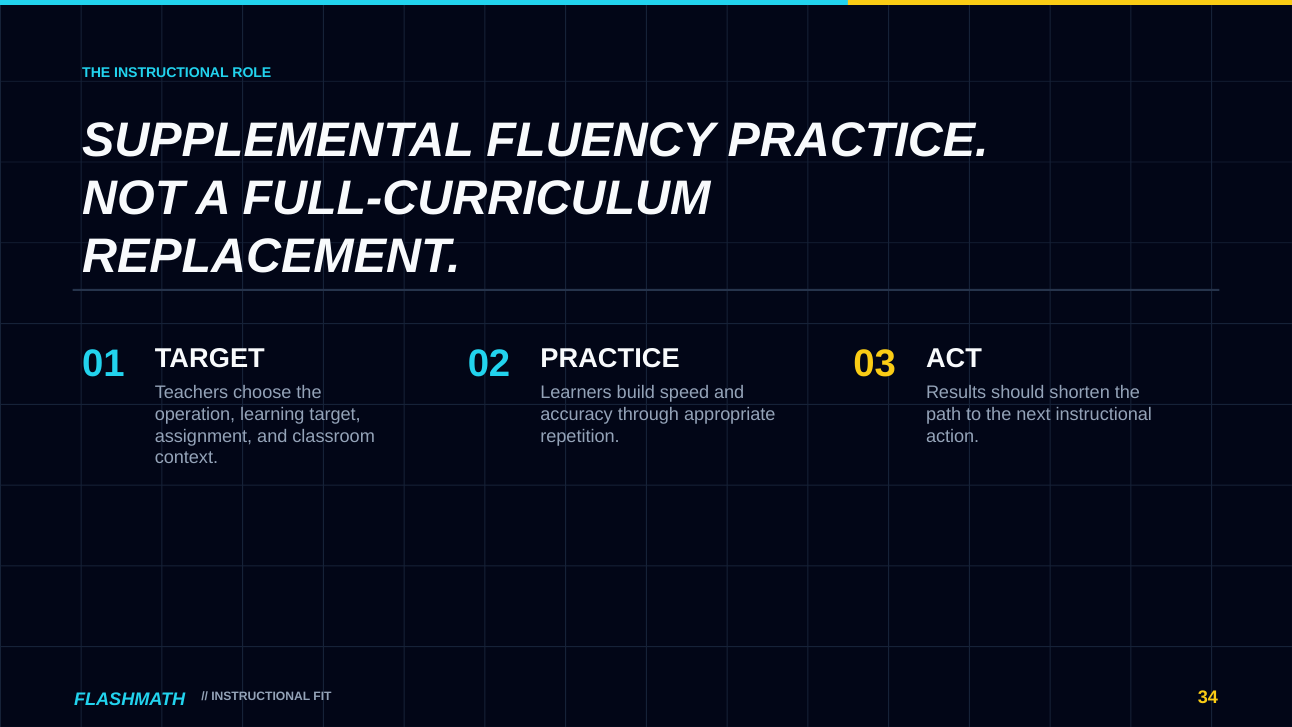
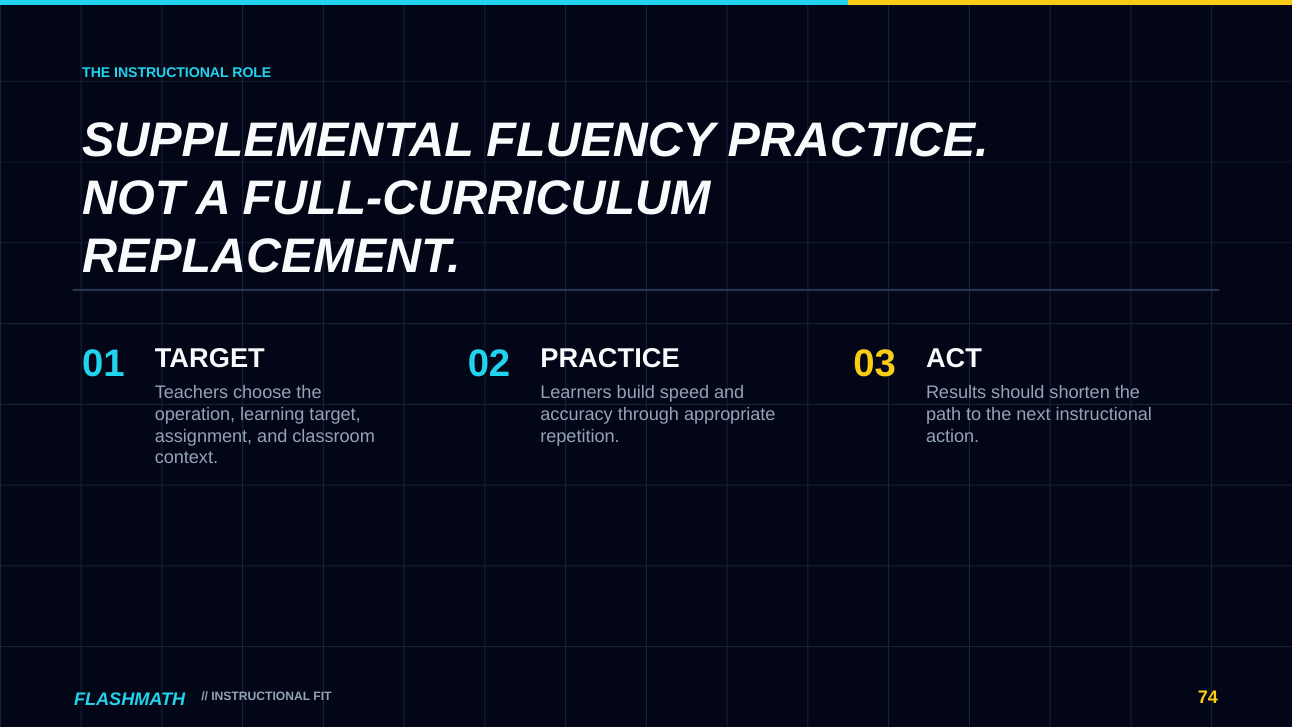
34: 34 -> 74
